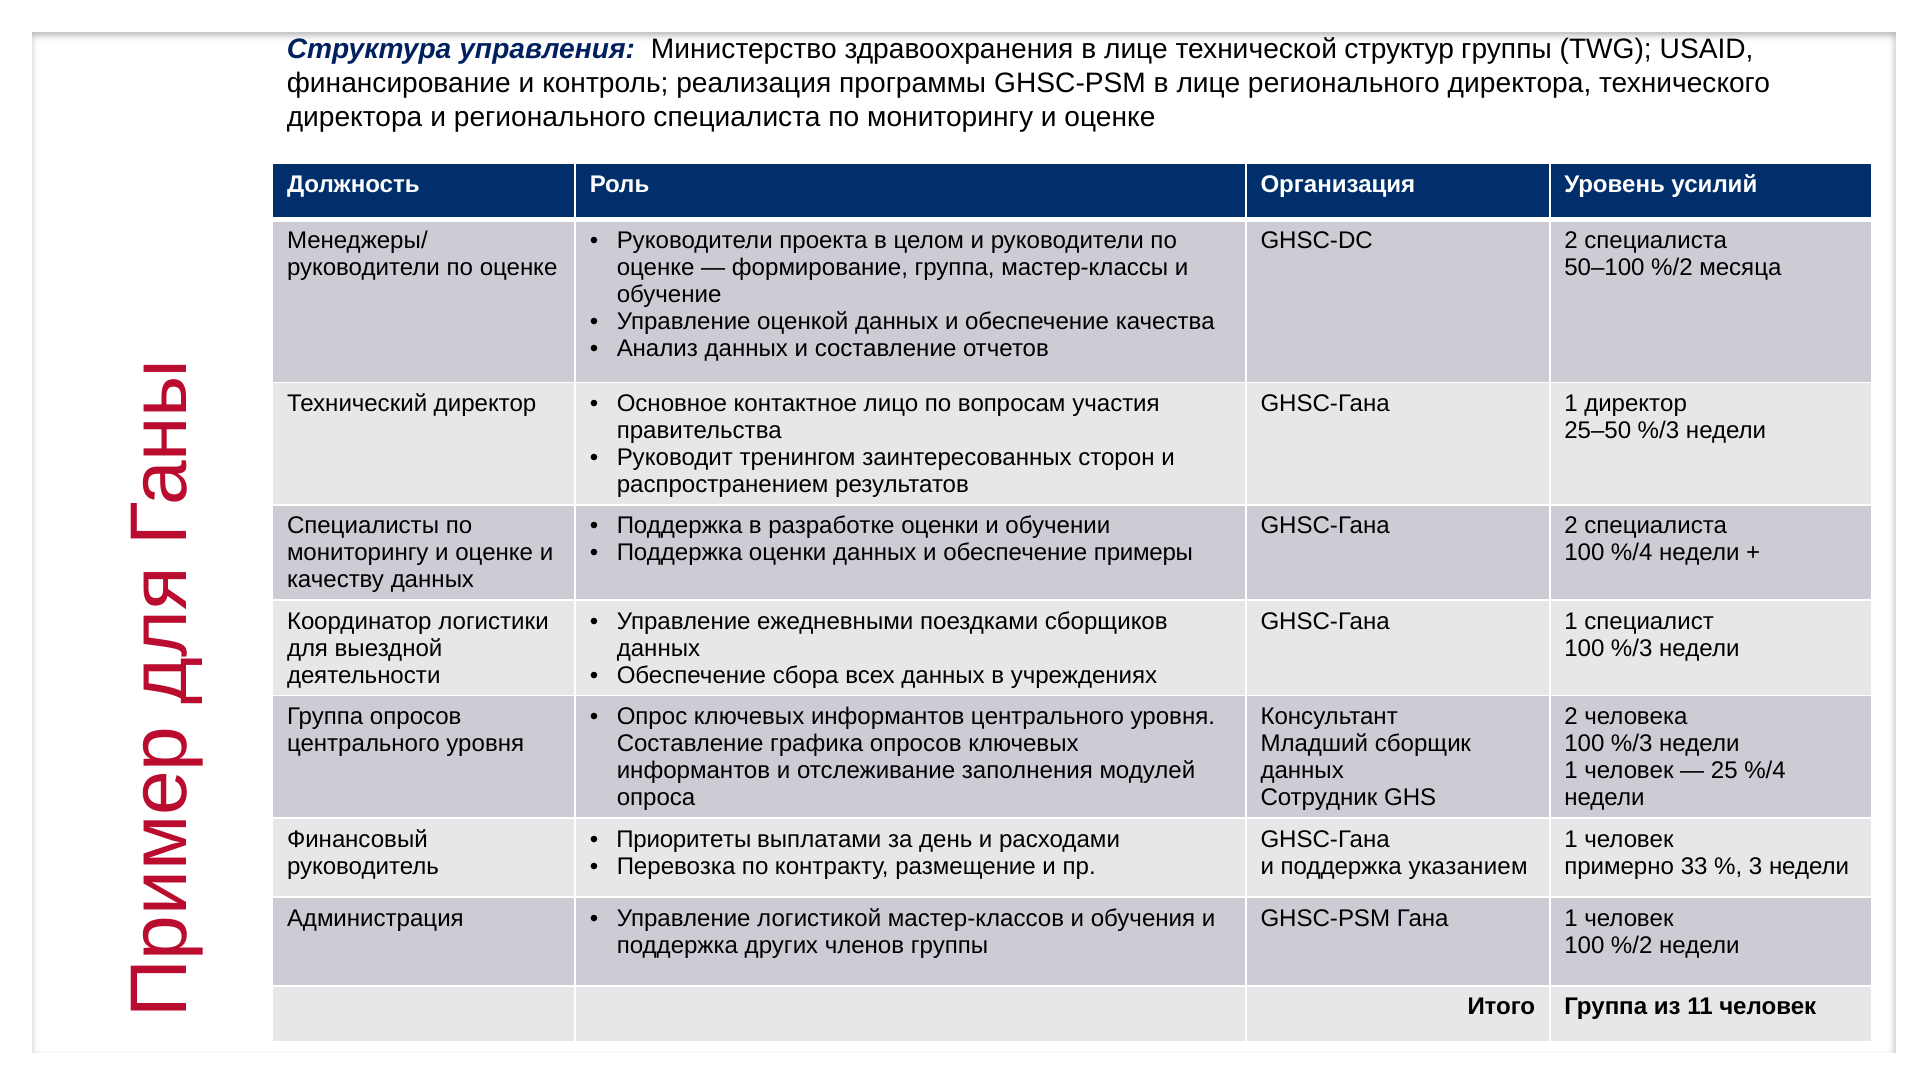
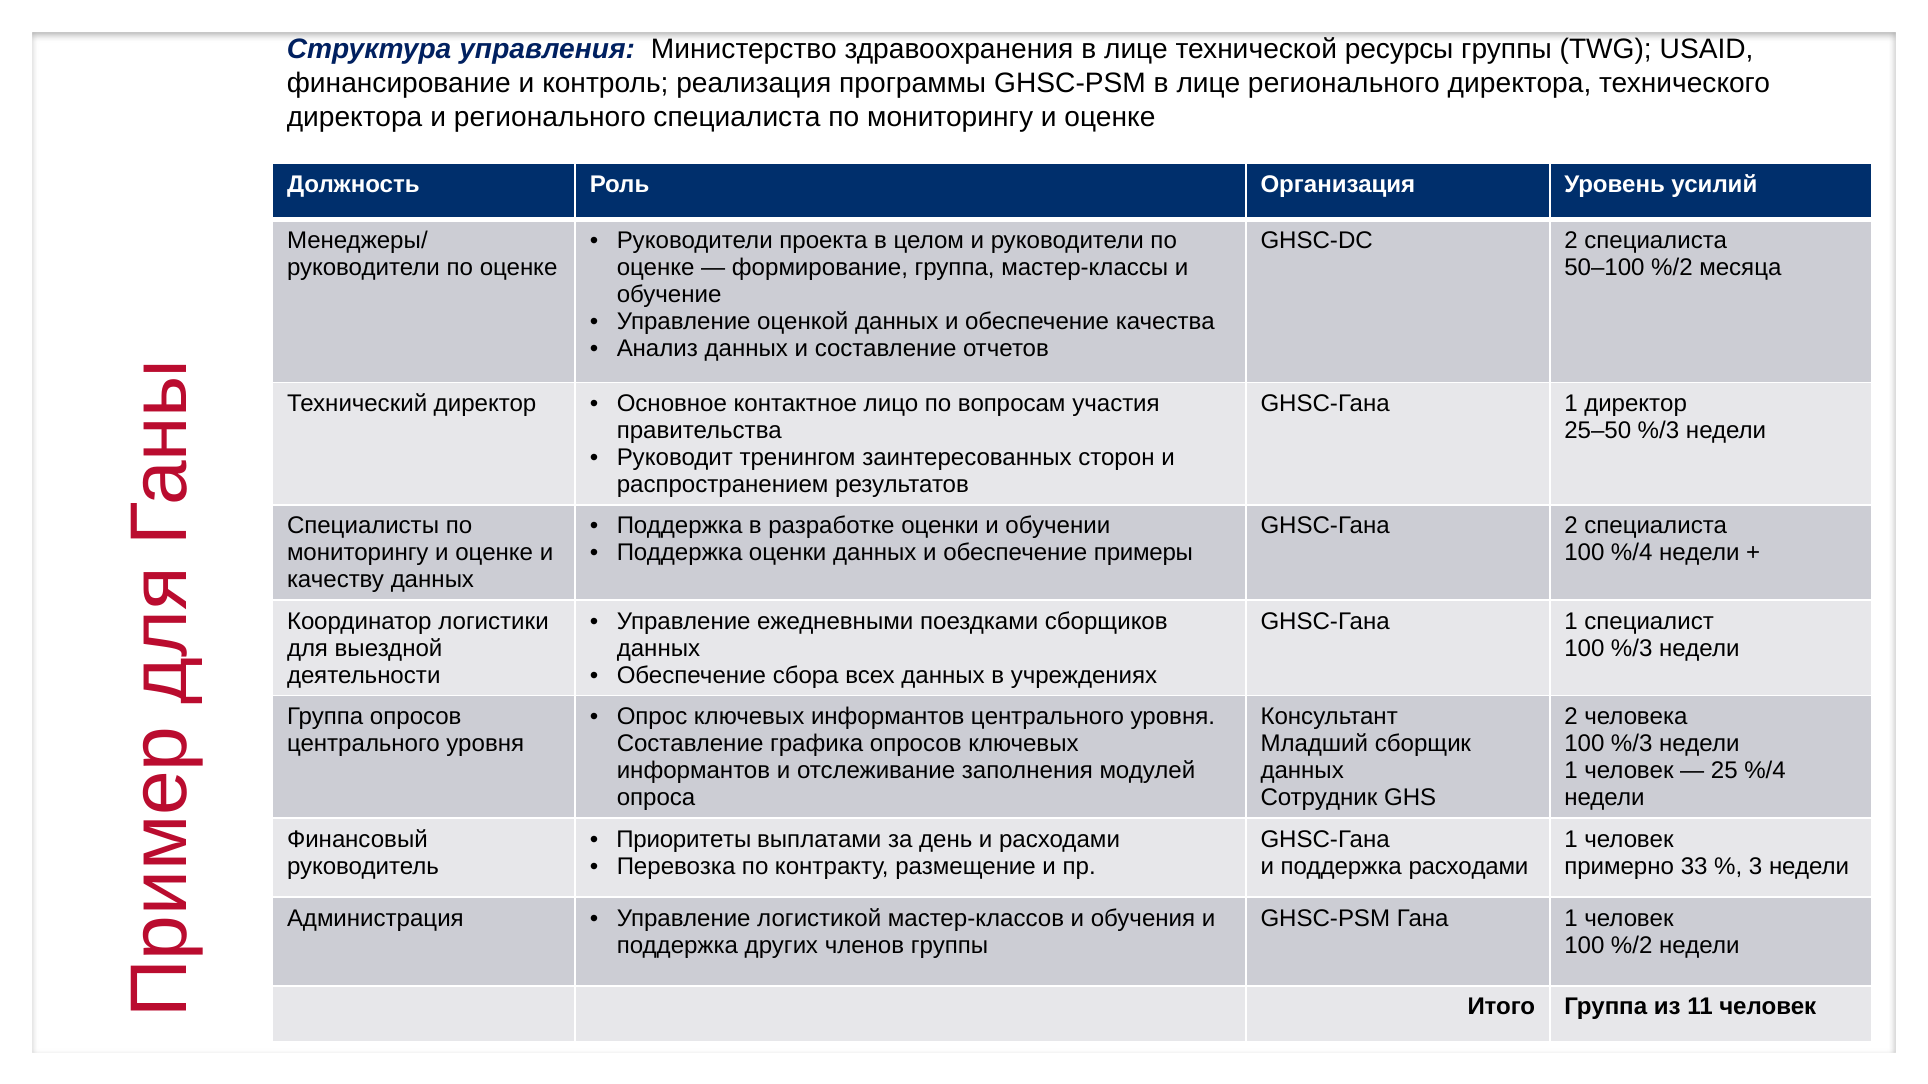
структур: структур -> ресурсы
поддержка указанием: указанием -> расходами
